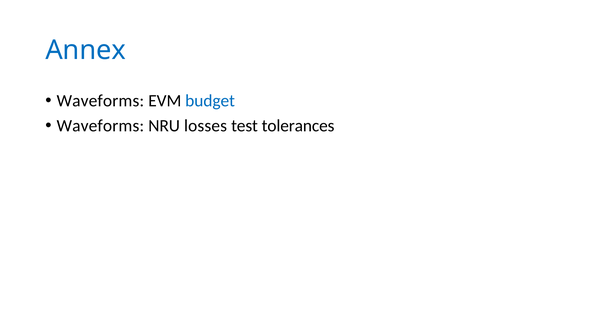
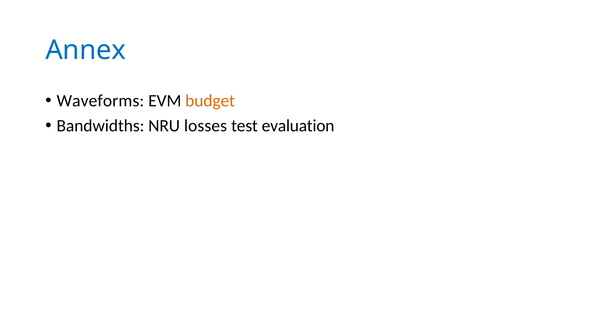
budget colour: blue -> orange
Waveforms at (100, 126): Waveforms -> Bandwidths
tolerances: tolerances -> evaluation
